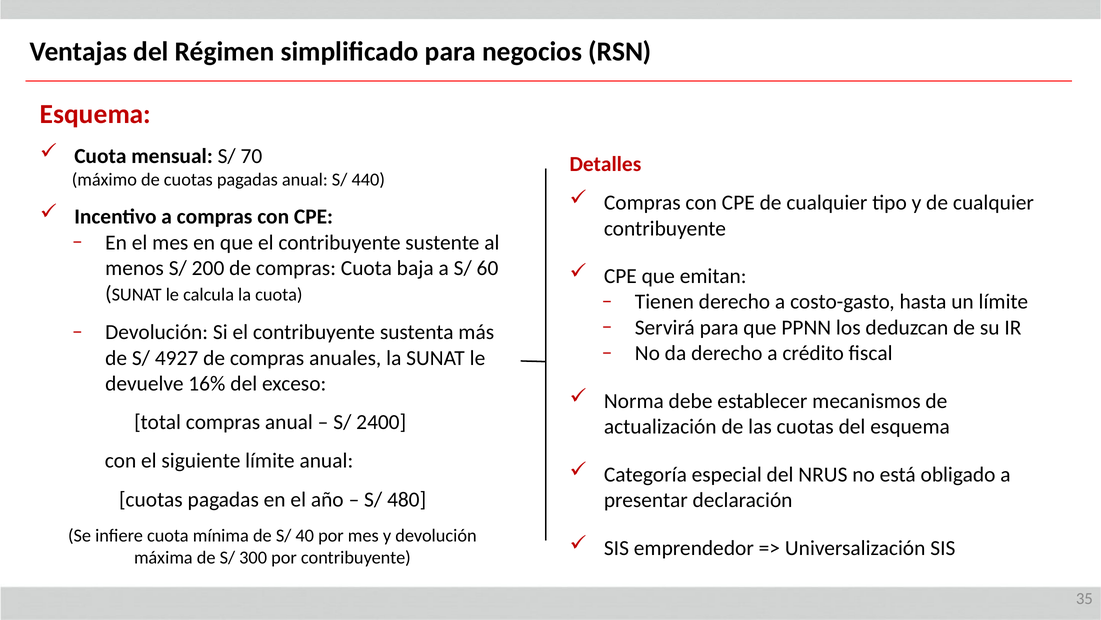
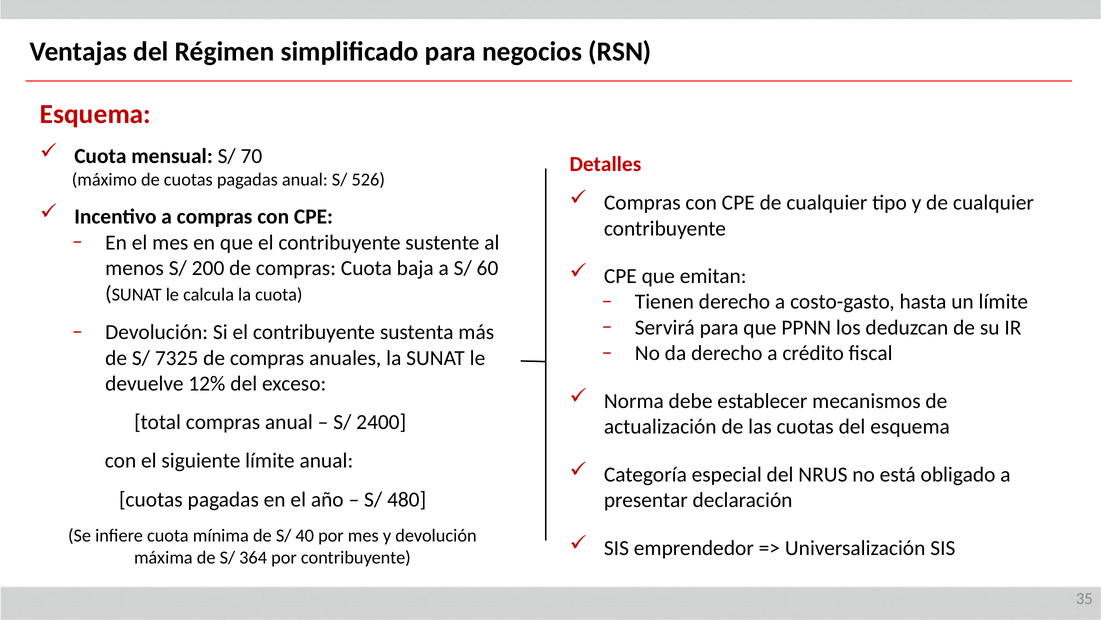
440: 440 -> 526
4927: 4927 -> 7325
16%: 16% -> 12%
300: 300 -> 364
